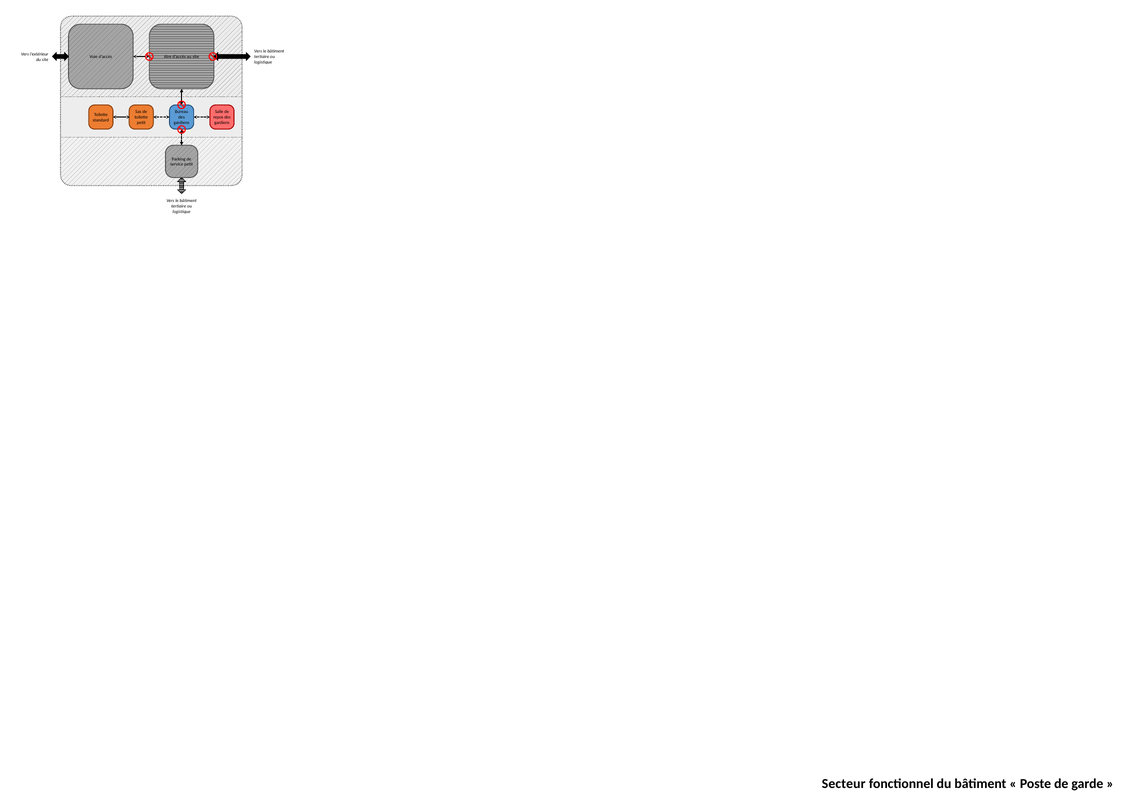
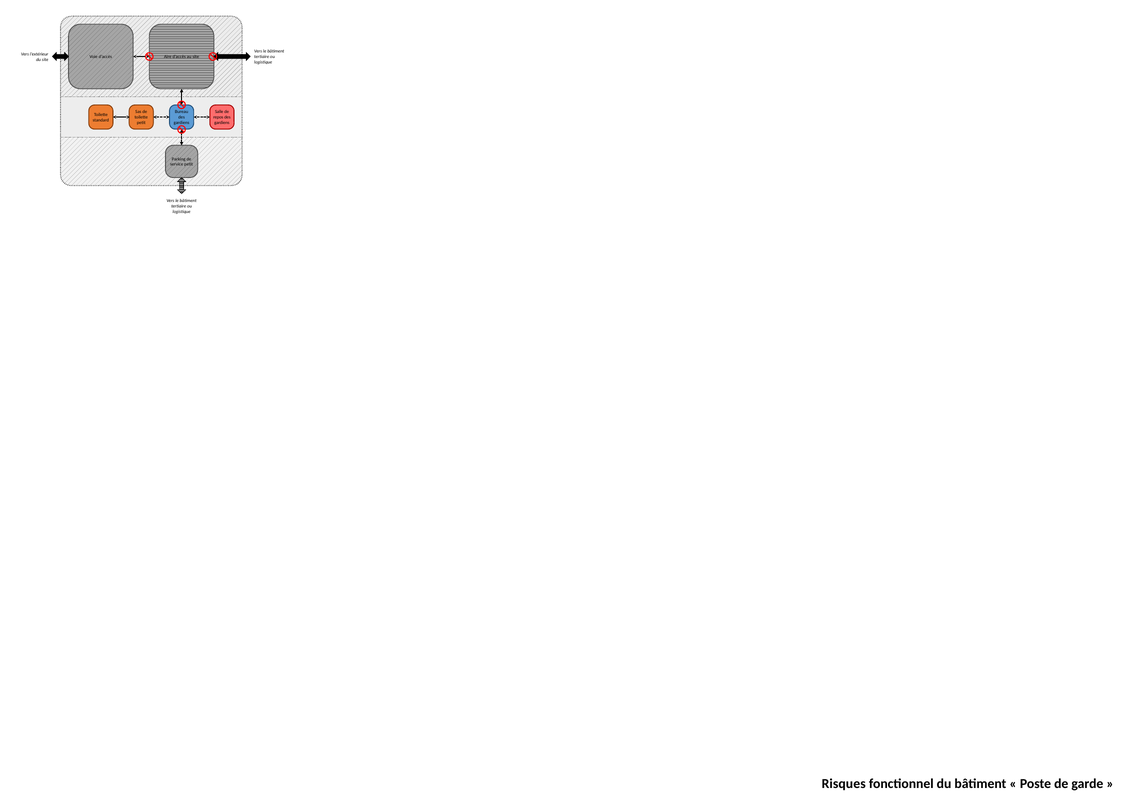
Secteur: Secteur -> Risques
